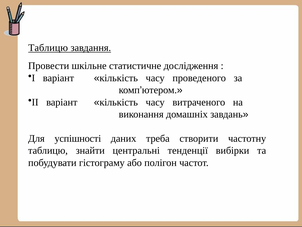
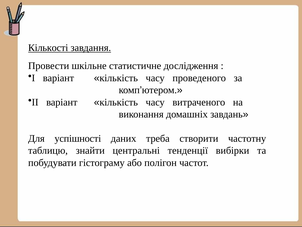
Таблицю at (48, 48): Таблицю -> Кількості
